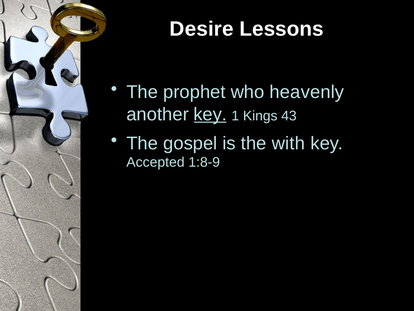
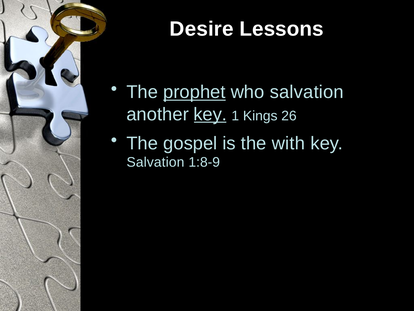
prophet underline: none -> present
who heavenly: heavenly -> salvation
43: 43 -> 26
Accepted at (155, 162): Accepted -> Salvation
